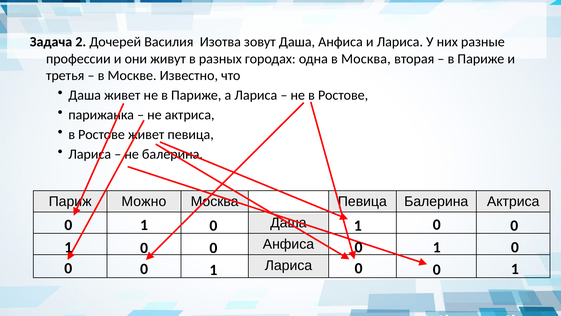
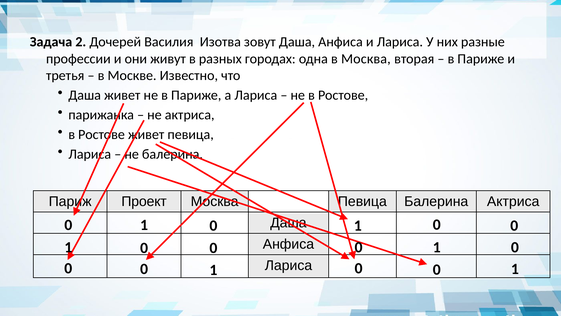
Можно: Можно -> Проект
